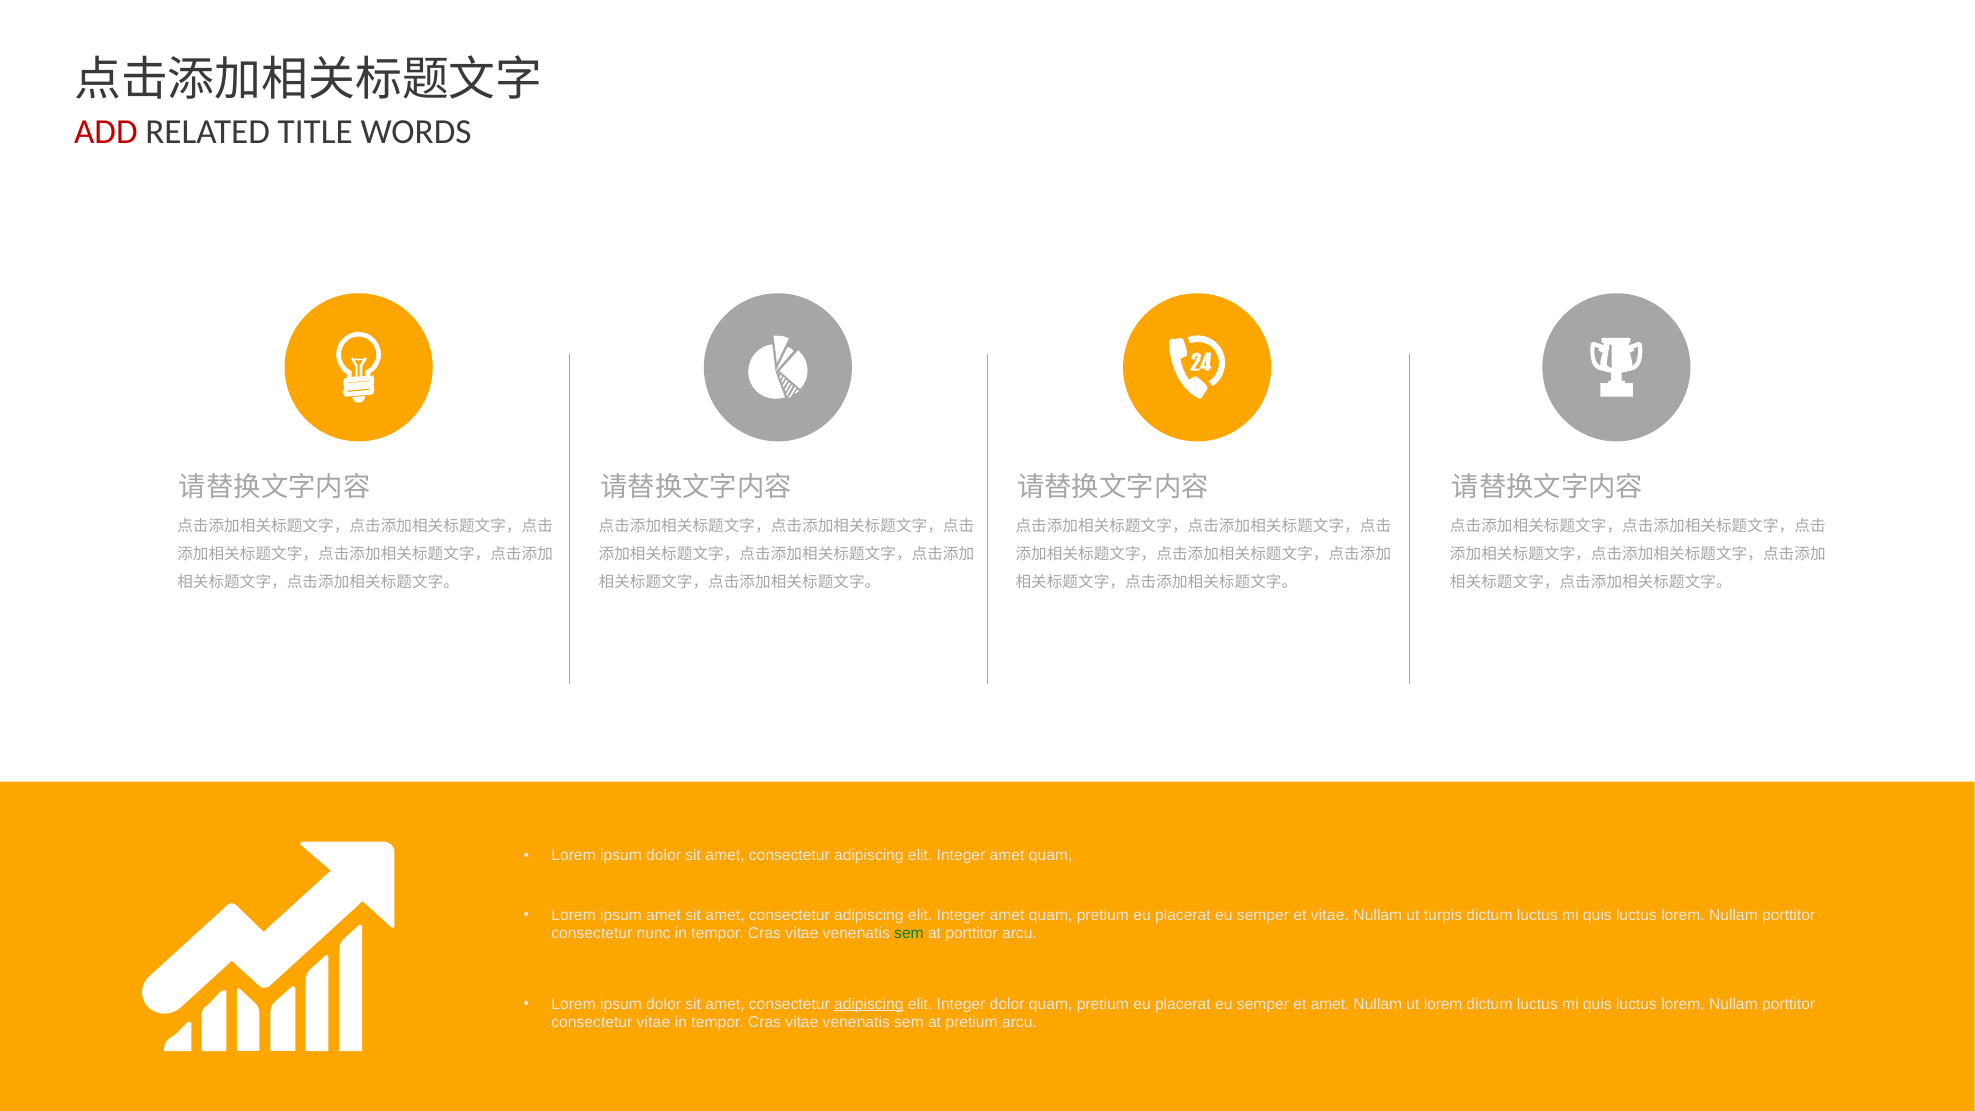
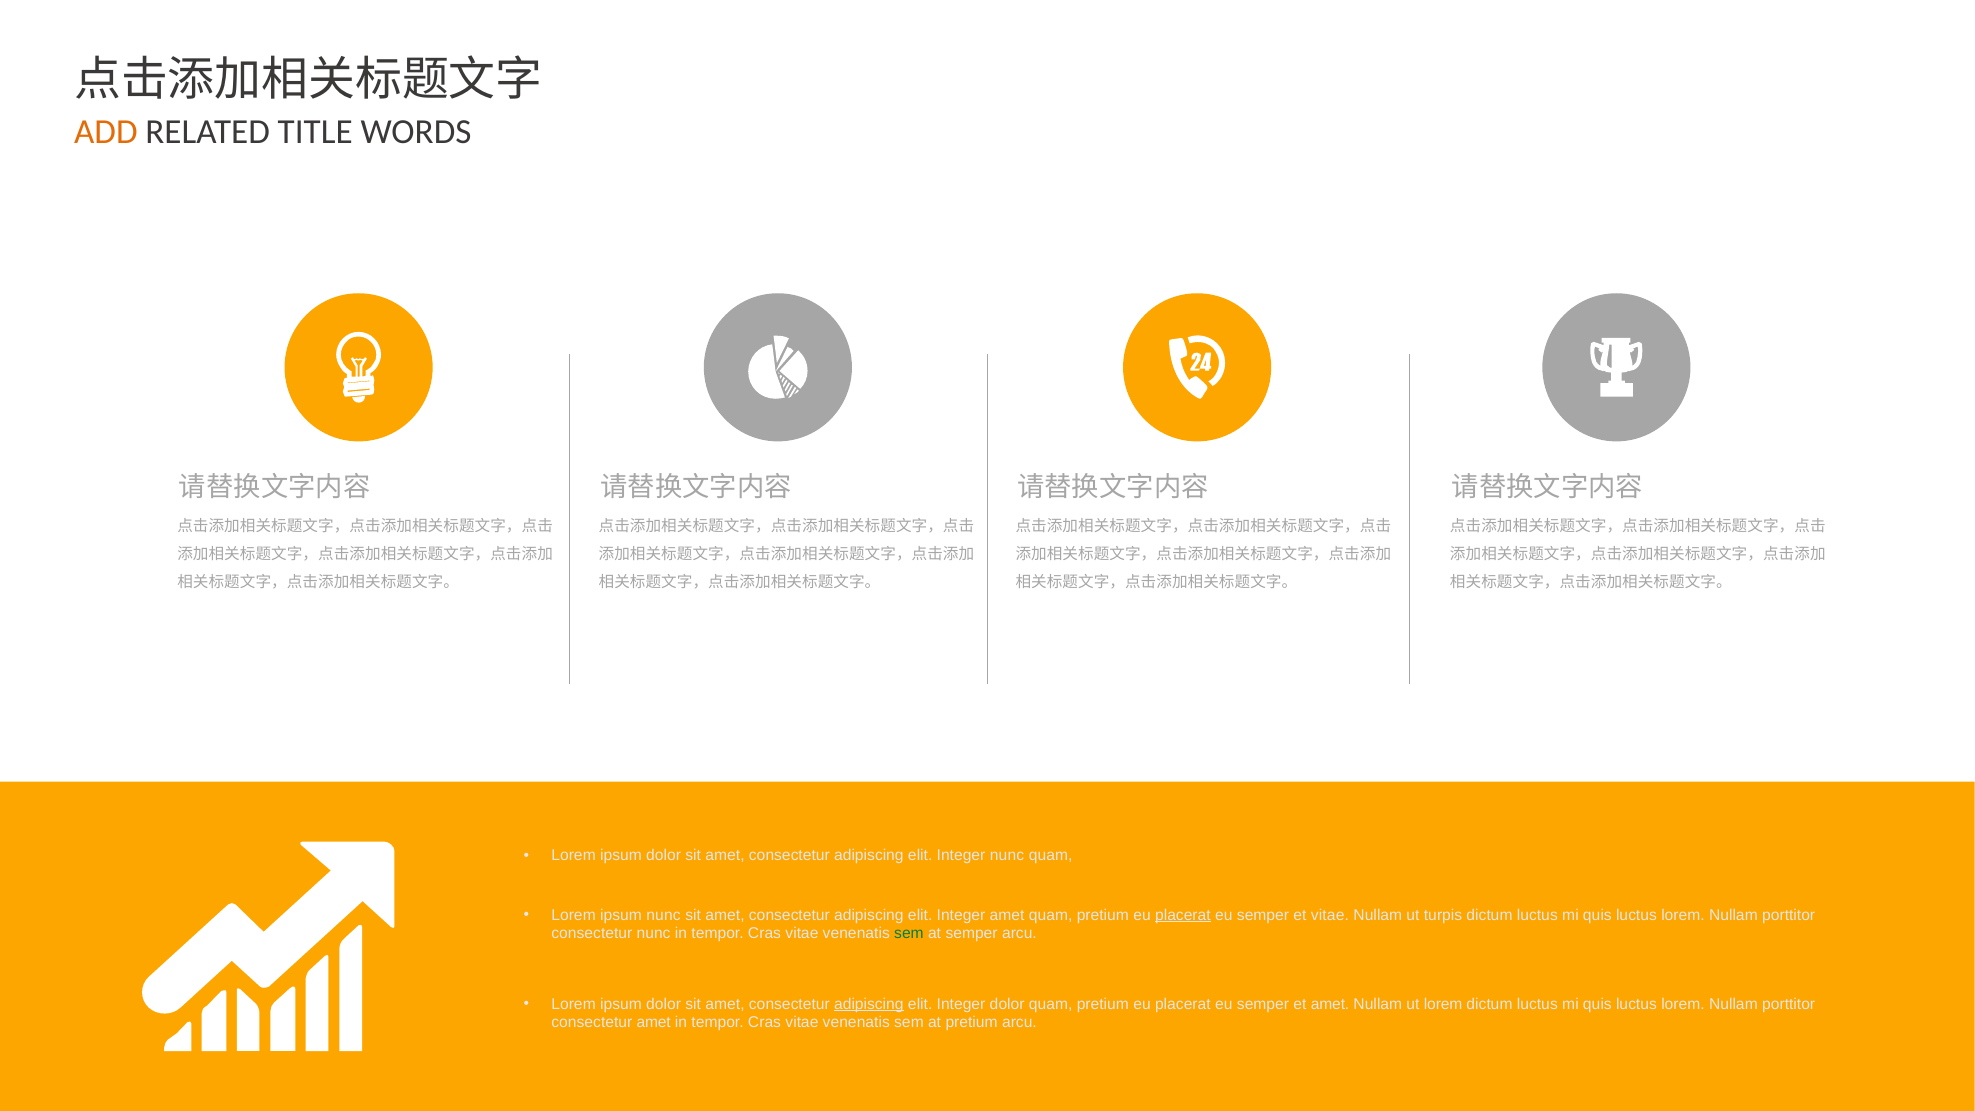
ADD colour: red -> orange
amet at (1007, 856): amet -> nunc
ipsum amet: amet -> nunc
placerat at (1183, 915) underline: none -> present
at porttitor: porttitor -> semper
consectetur vitae: vitae -> amet
